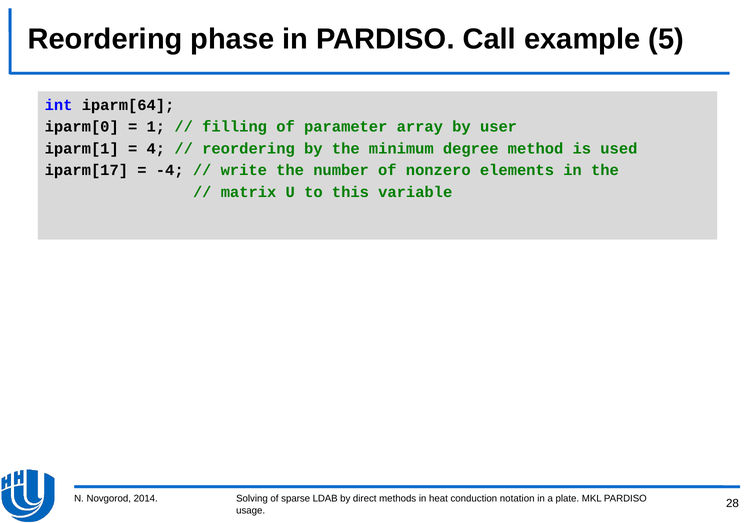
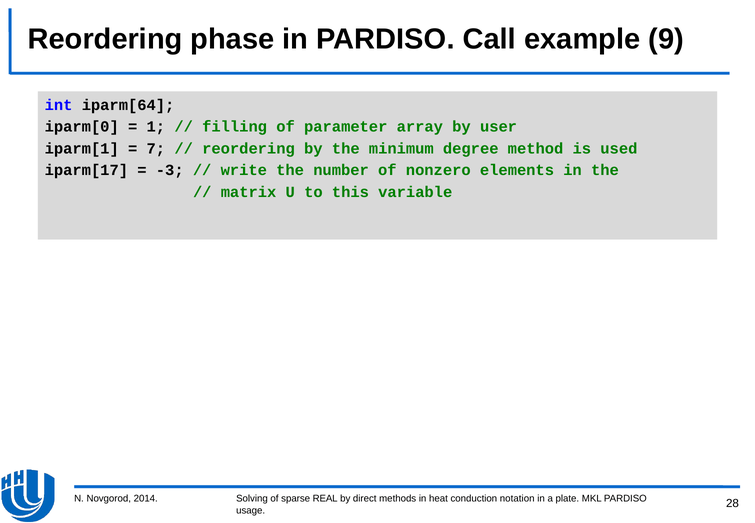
5: 5 -> 9
4: 4 -> 7
-4: -4 -> -3
LDAB: LDAB -> REAL
